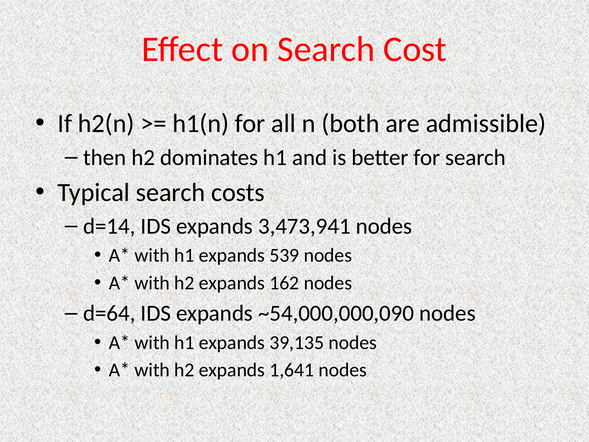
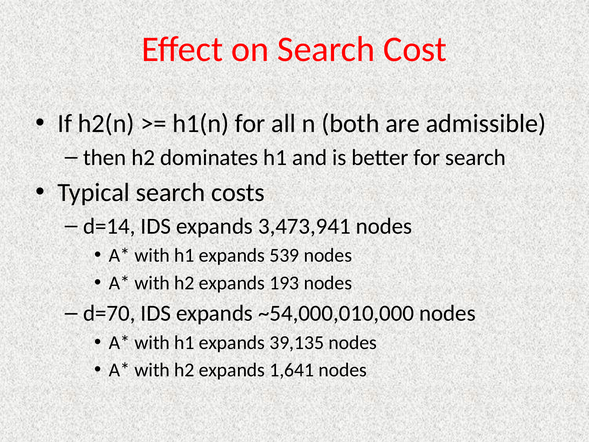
162: 162 -> 193
d=64: d=64 -> d=70
~54,000,000,090: ~54,000,000,090 -> ~54,000,010,000
